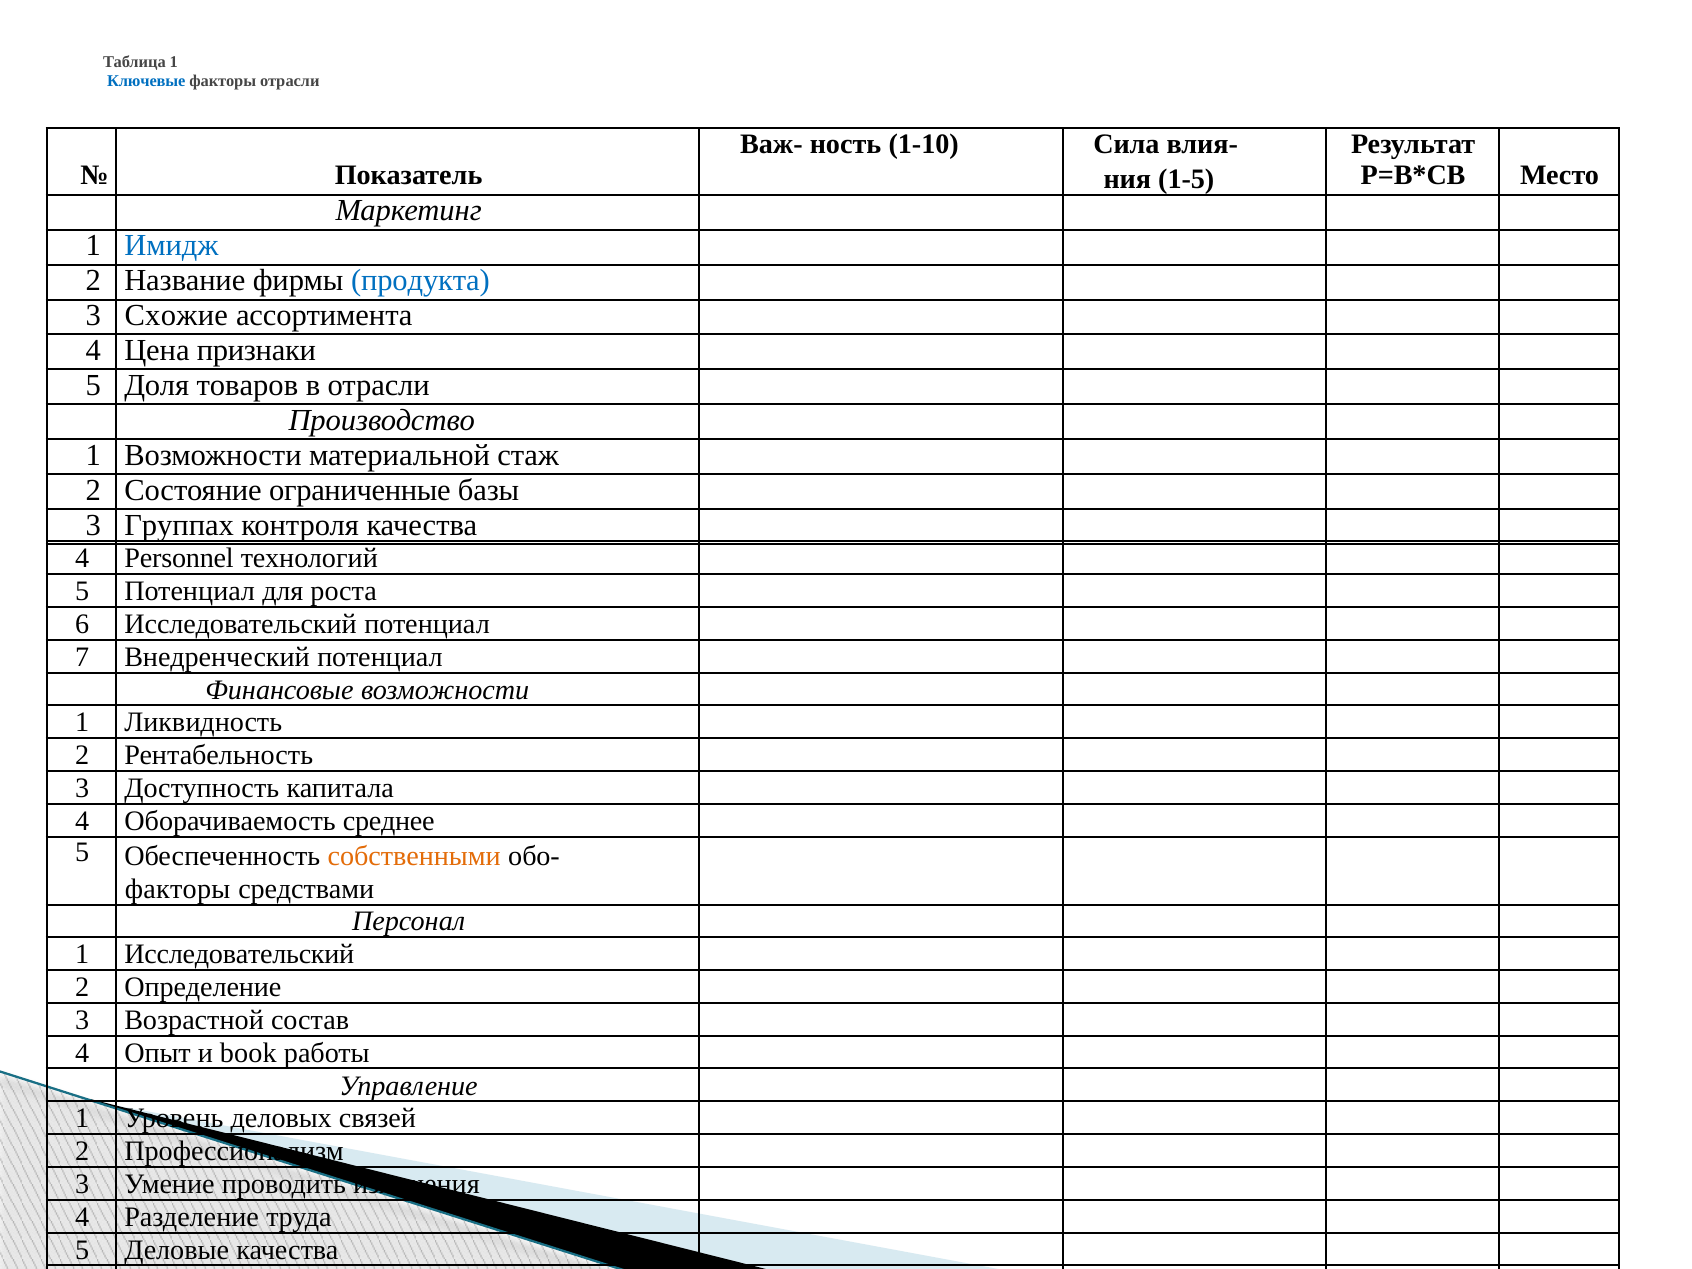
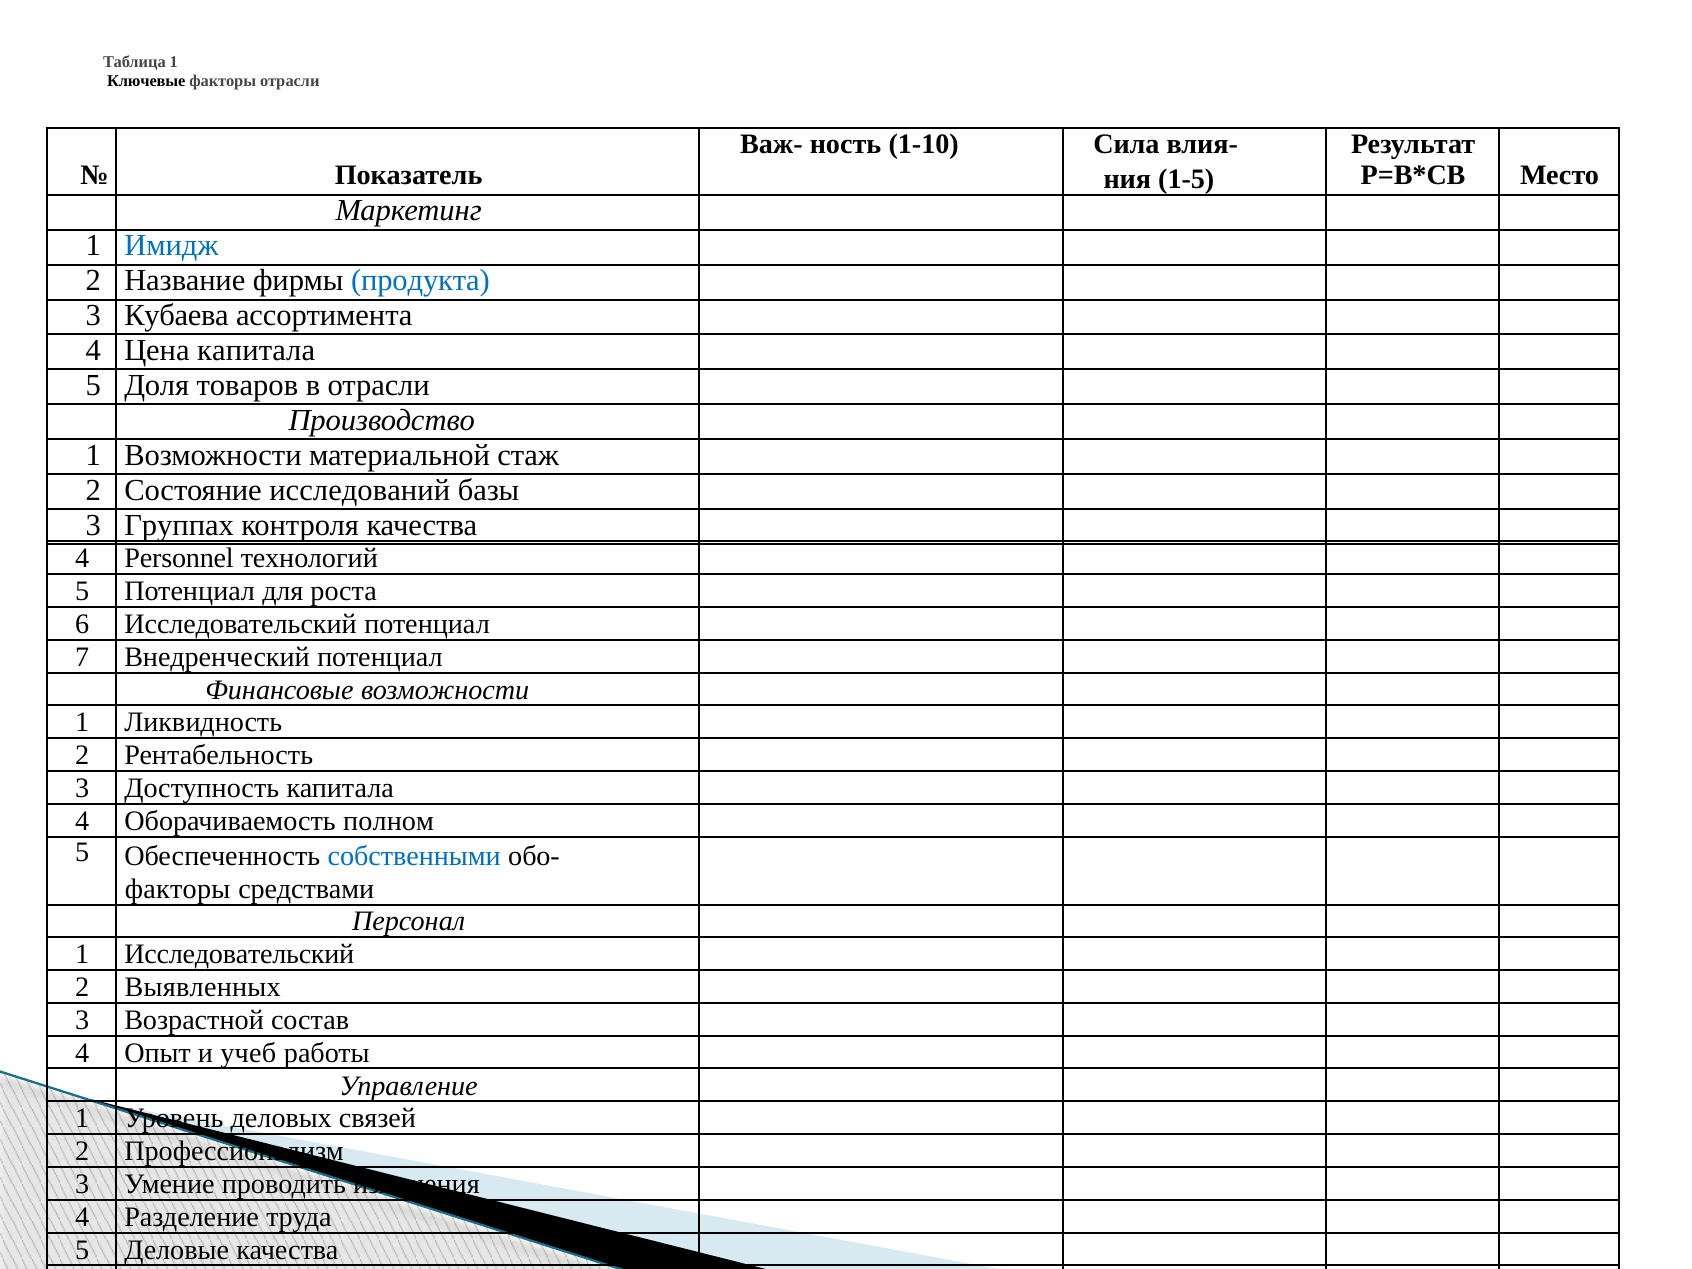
Ключевые colour: blue -> black
Схожие: Схожие -> Кубаева
Цена признаки: признаки -> капитала
ограниченные: ограниченные -> исследований
среднее: среднее -> полном
собственными colour: orange -> blue
Определение: Определение -> Выявленных
book: book -> учеб
